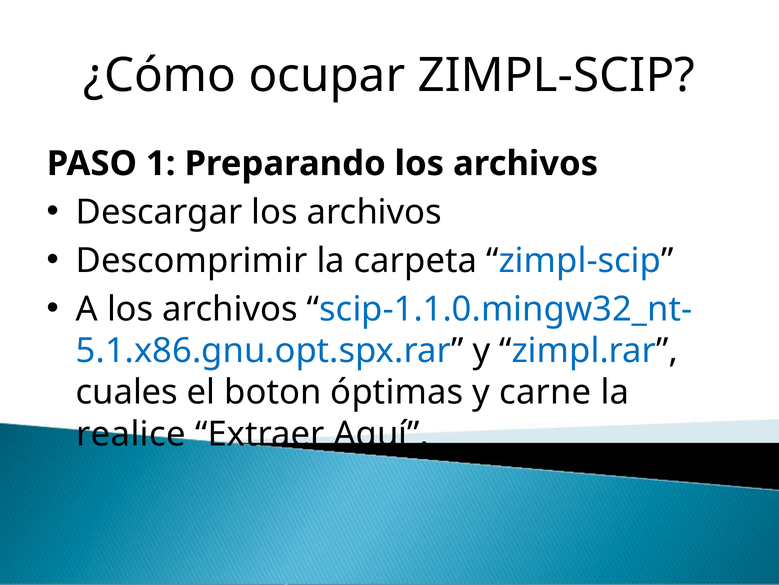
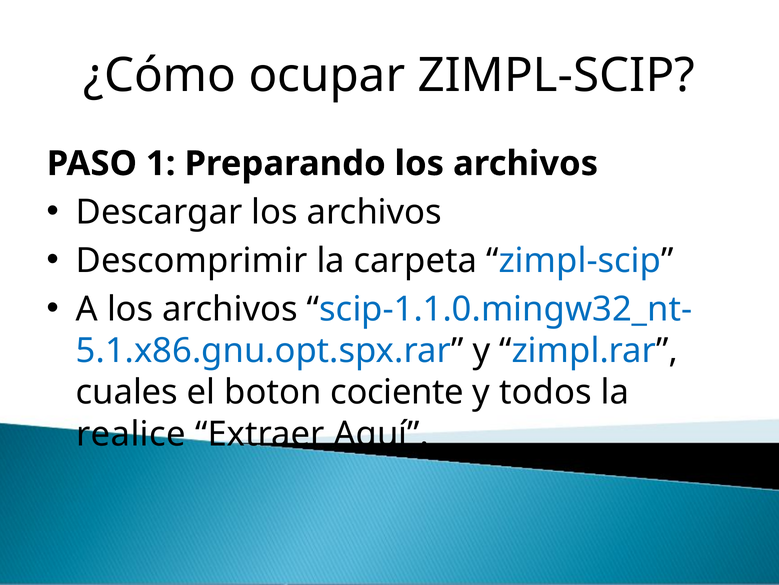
óptimas: óptimas -> cociente
carne: carne -> todos
